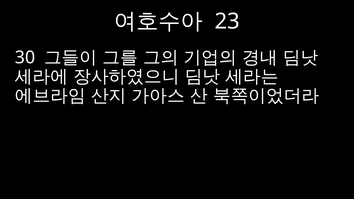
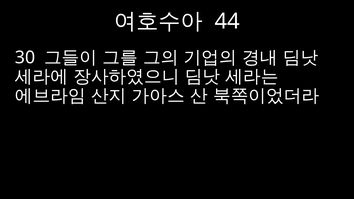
23: 23 -> 44
